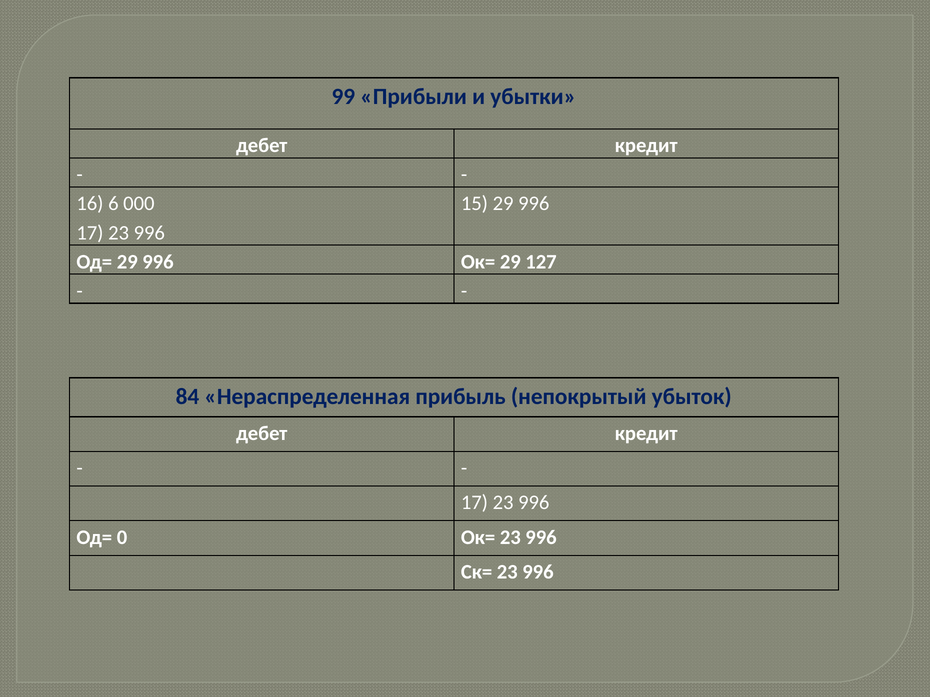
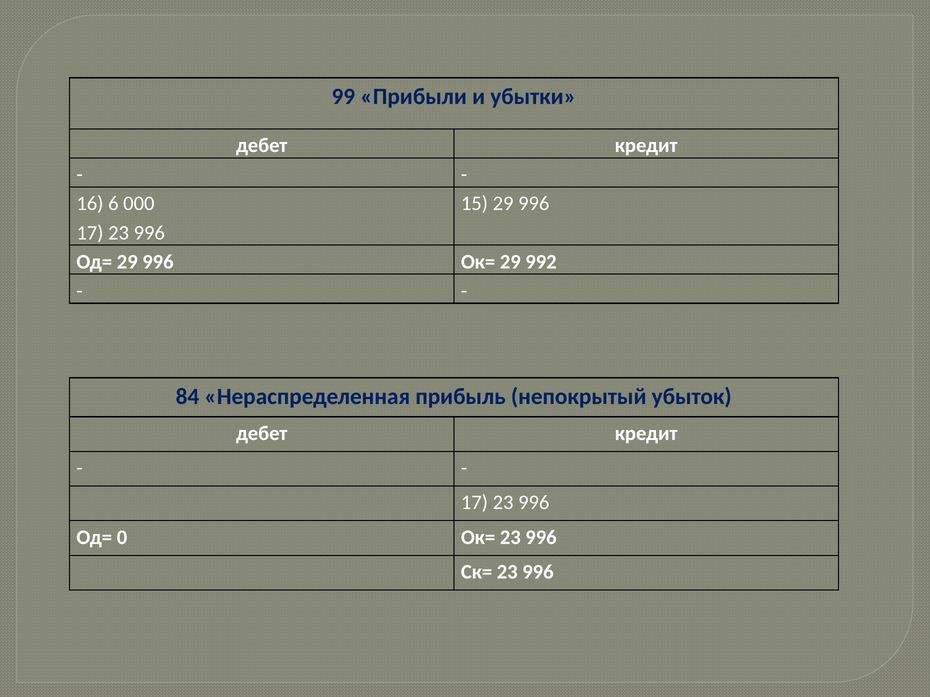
127: 127 -> 992
